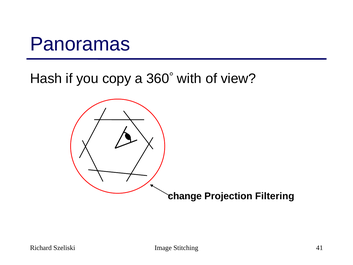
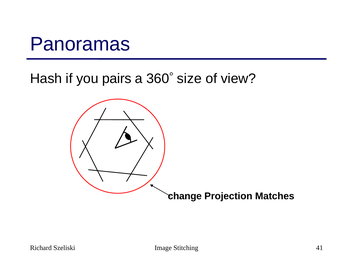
copy: copy -> pairs
with: with -> size
Filtering: Filtering -> Matches
